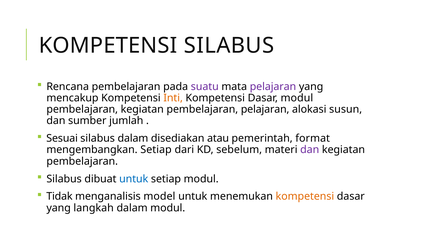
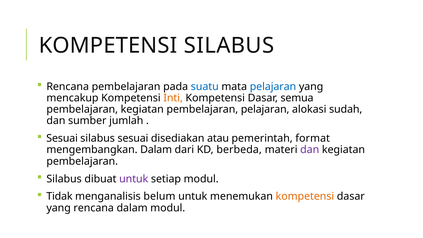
suatu colour: purple -> blue
pelajaran at (273, 87) colour: purple -> blue
Dasar modul: modul -> semua
susun: susun -> sudah
silabus dalam: dalam -> sesuai
mengembangkan Setiap: Setiap -> Dalam
sebelum: sebelum -> berbeda
untuk at (134, 179) colour: blue -> purple
model: model -> belum
yang langkah: langkah -> rencana
